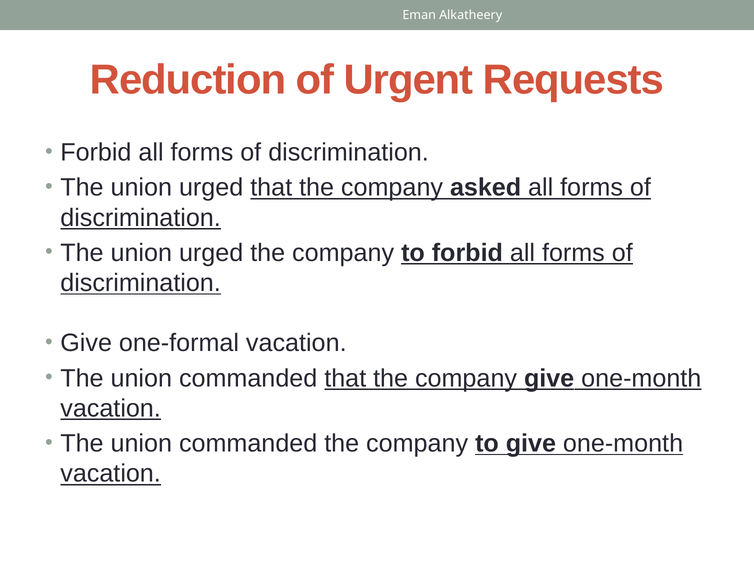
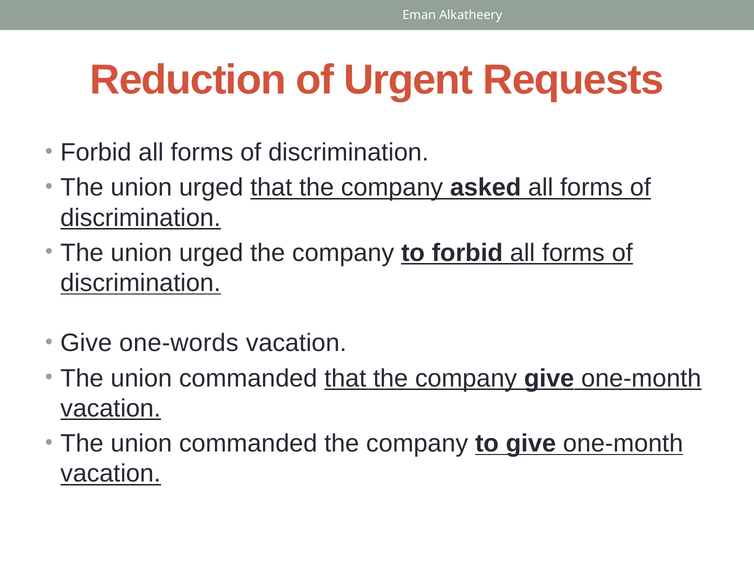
one-formal: one-formal -> one-words
